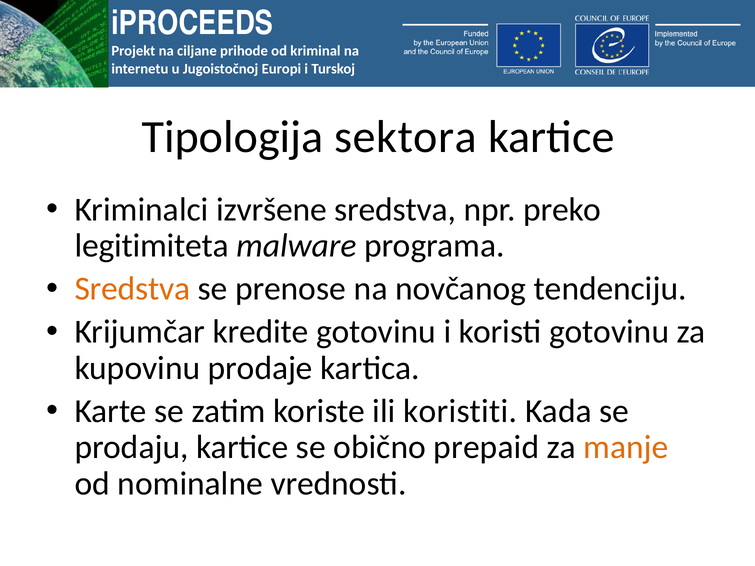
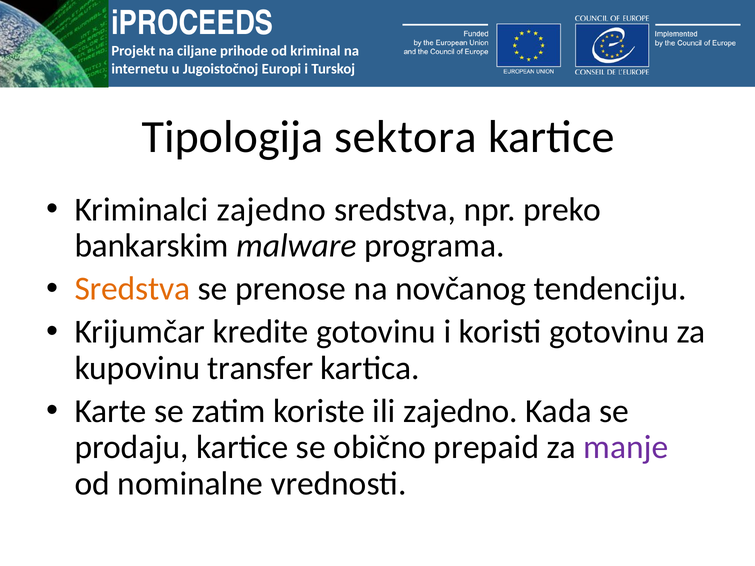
Kriminalci izvršene: izvršene -> zajedno
legitimiteta: legitimiteta -> bankarskim
prodaje: prodaje -> transfer
ili koristiti: koristiti -> zajedno
manje colour: orange -> purple
